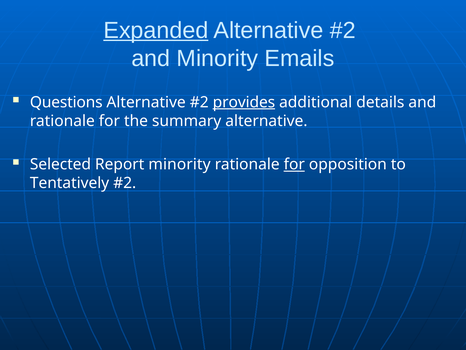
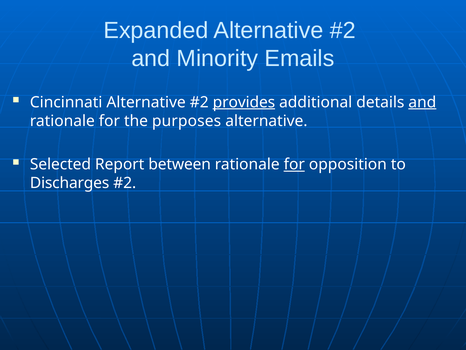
Expanded underline: present -> none
Questions: Questions -> Cincinnati
and at (422, 102) underline: none -> present
summary: summary -> purposes
Report minority: minority -> between
Tentatively: Tentatively -> Discharges
